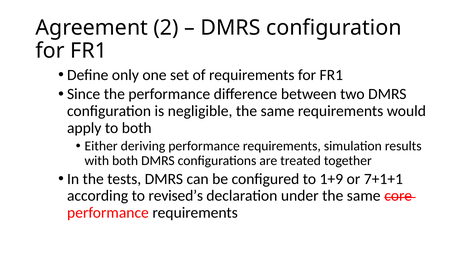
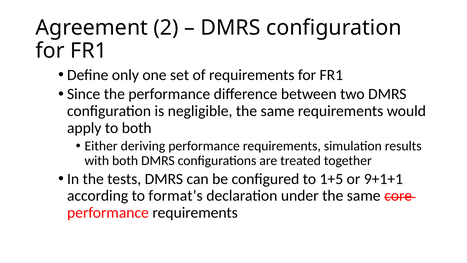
1+9: 1+9 -> 1+5
7+1+1: 7+1+1 -> 9+1+1
revised’s: revised’s -> format’s
